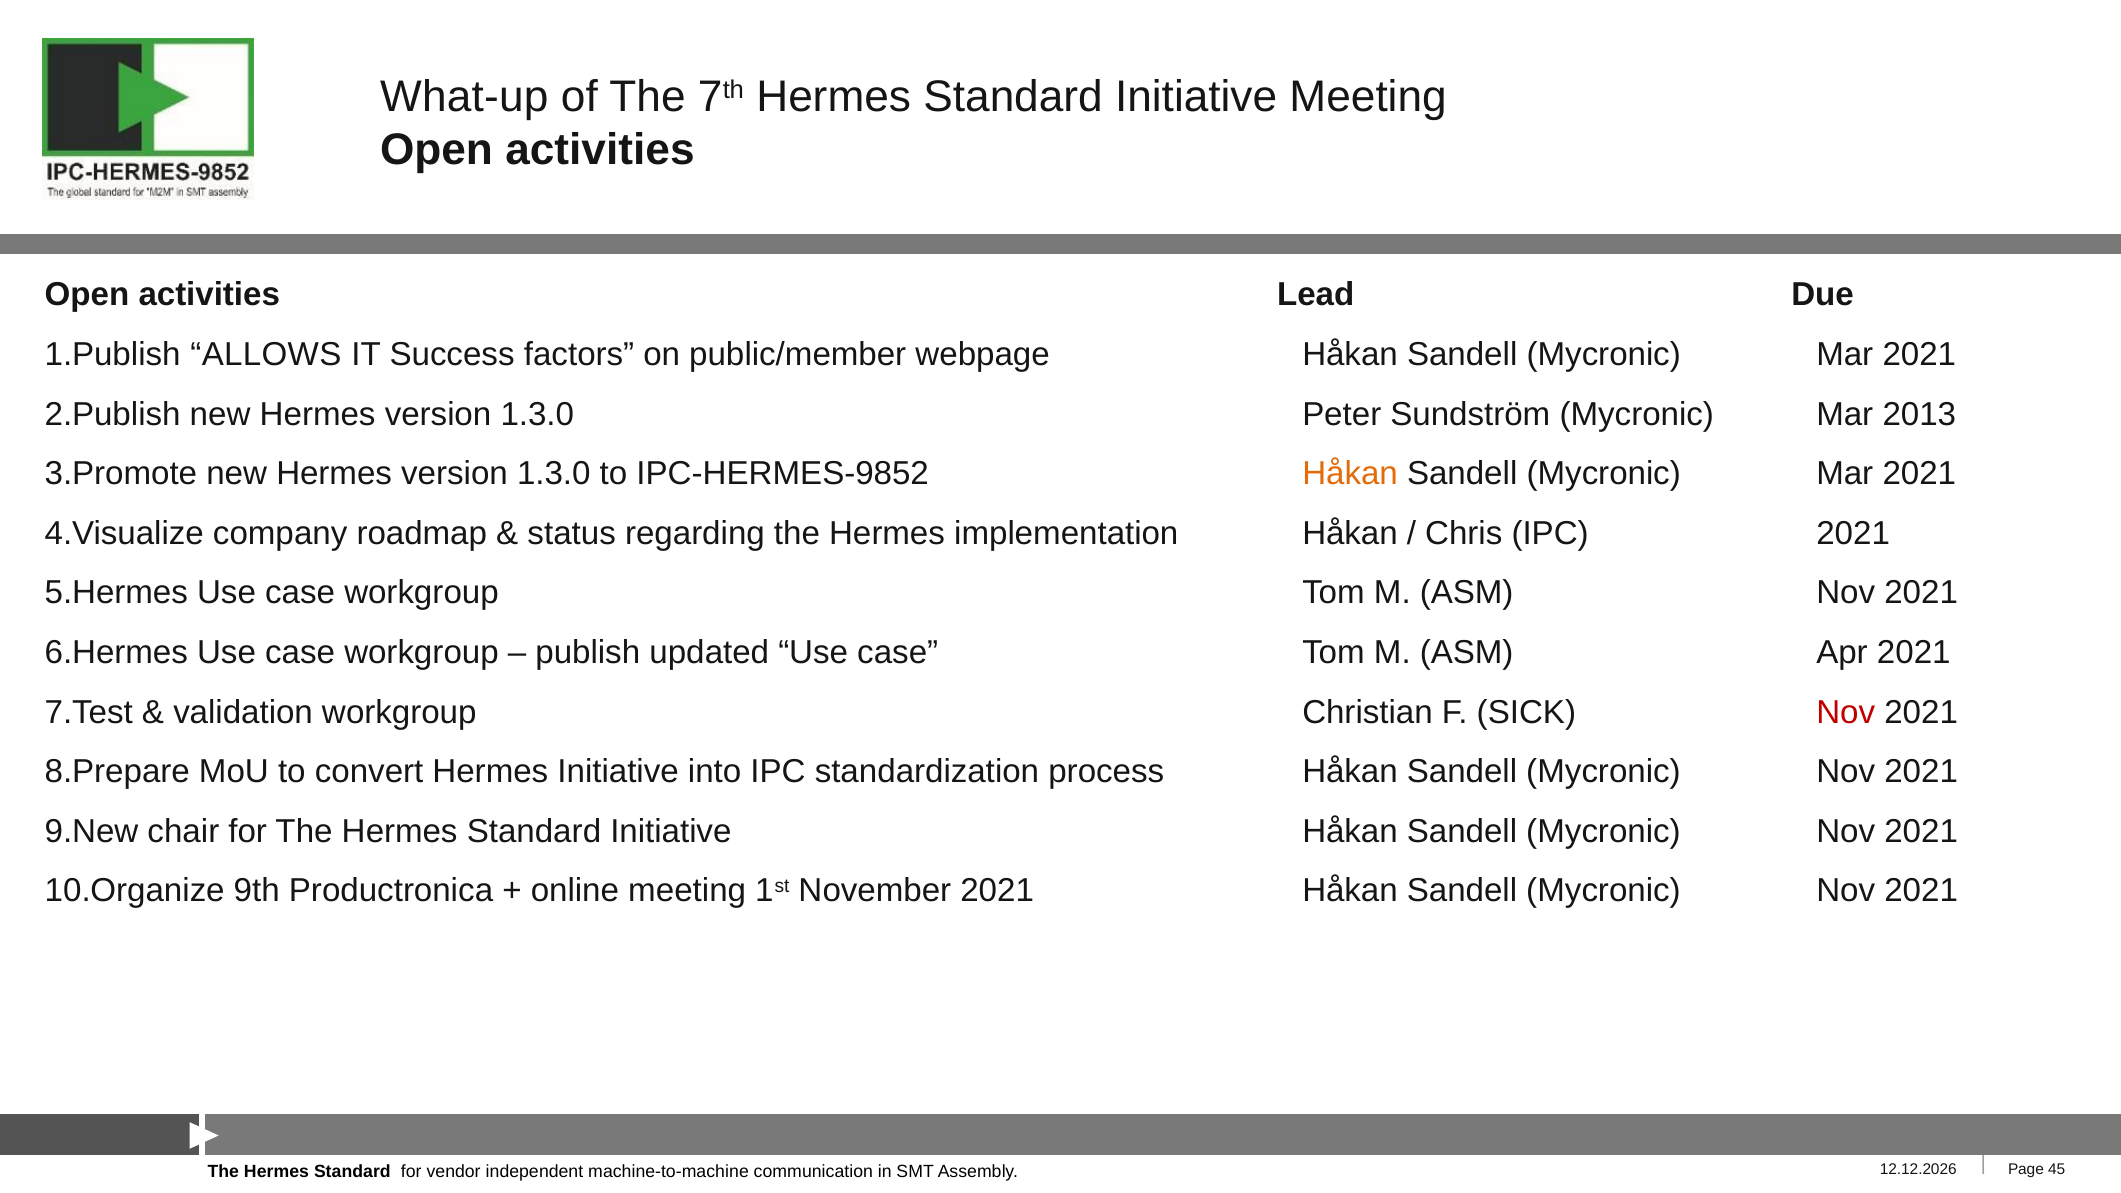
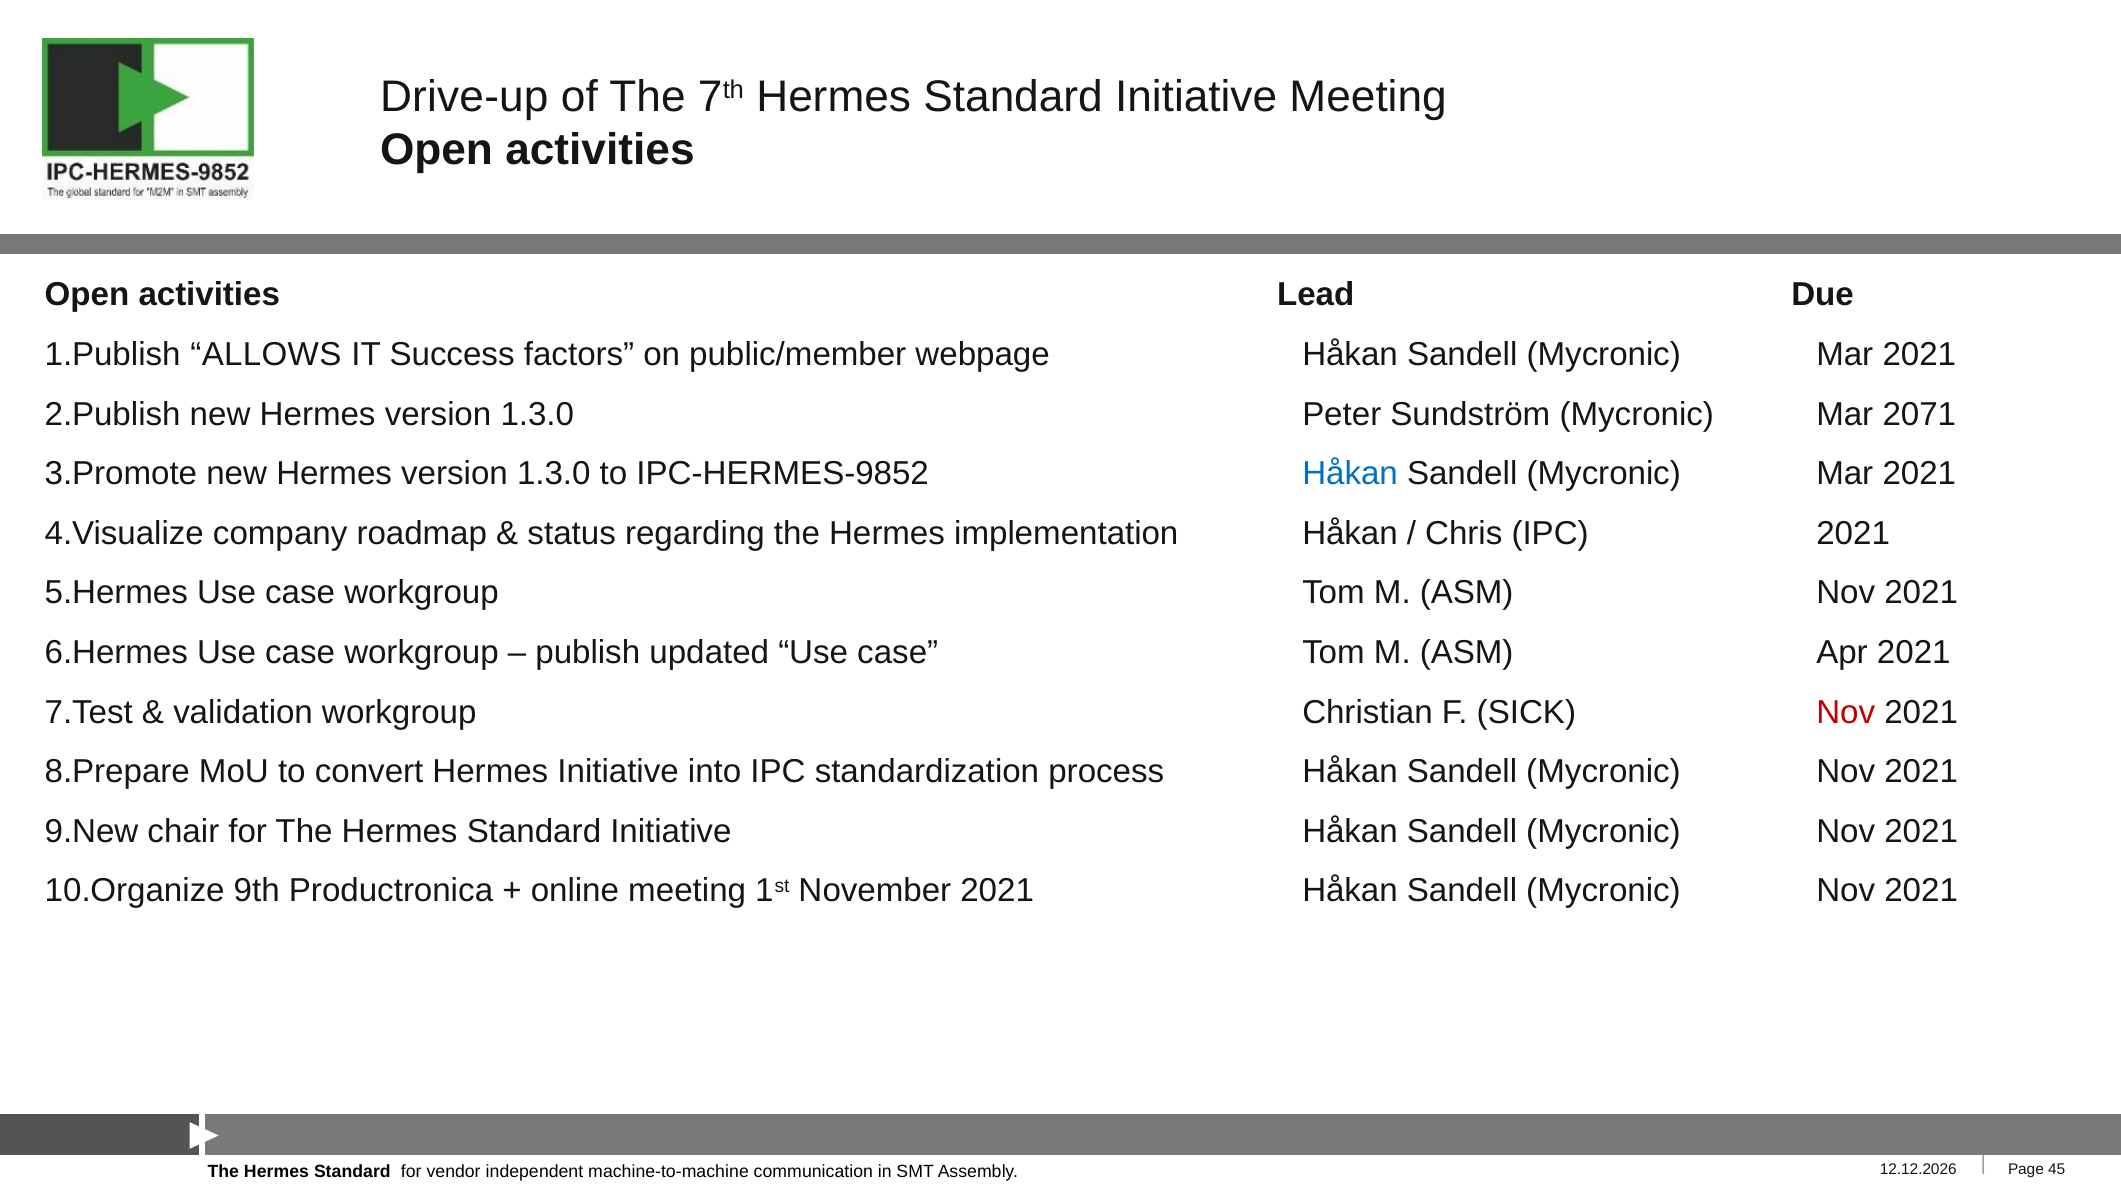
What-up: What-up -> Drive-up
2013: 2013 -> 2071
Håkan at (1350, 474) colour: orange -> blue
